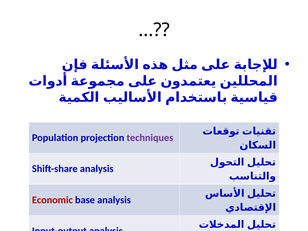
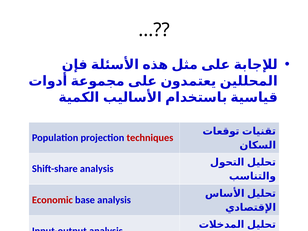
techniques at (150, 138) colour: purple -> red
